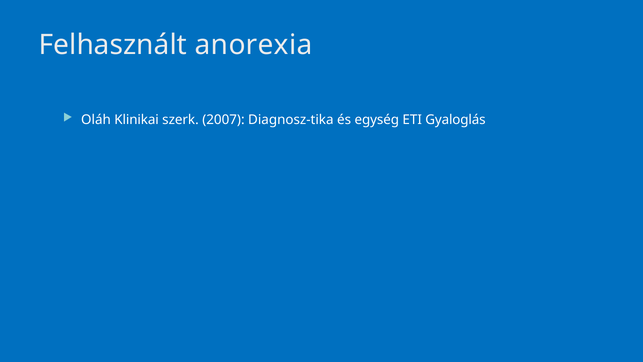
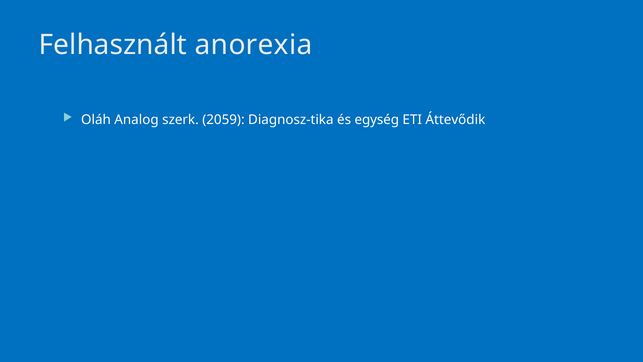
Klinikai: Klinikai -> Analog
2007: 2007 -> 2059
Gyaloglás: Gyaloglás -> Áttevődik
